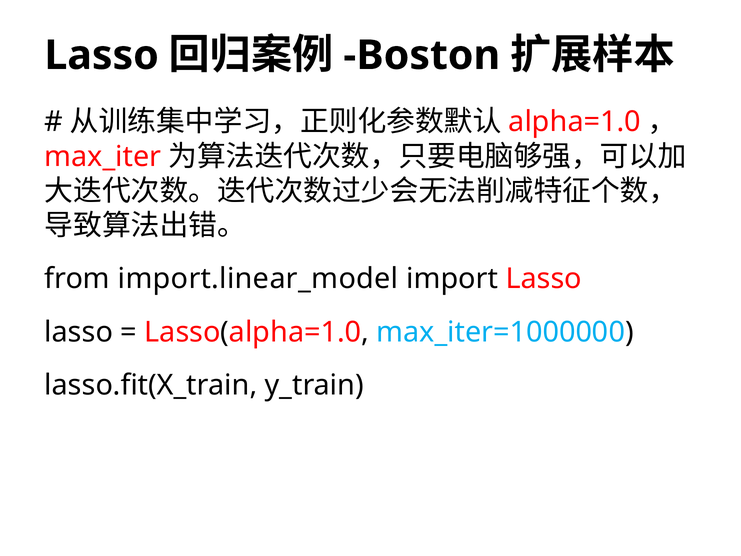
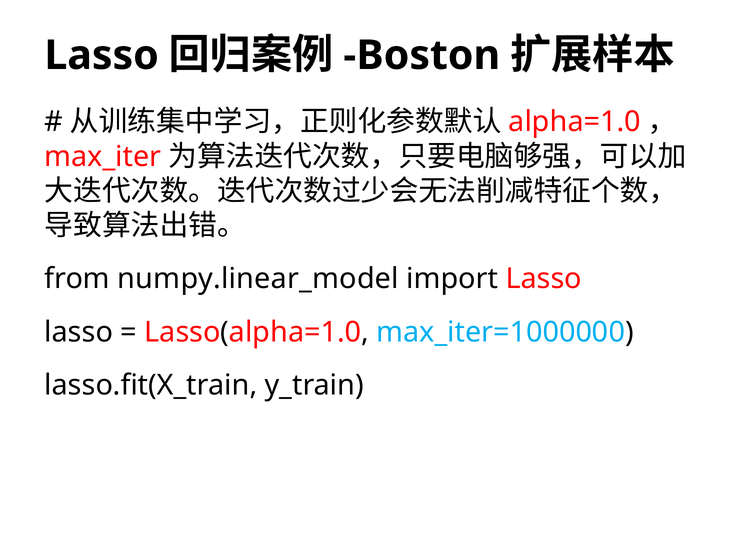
import.linear_model: import.linear_model -> numpy.linear_model
